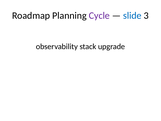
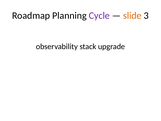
slide colour: blue -> orange
